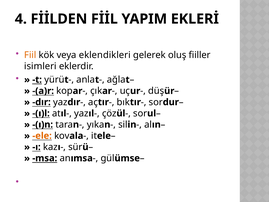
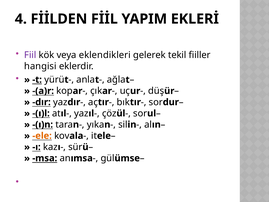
Fiil colour: orange -> purple
oluş: oluş -> tekil
isimleri: isimleri -> hangisi
